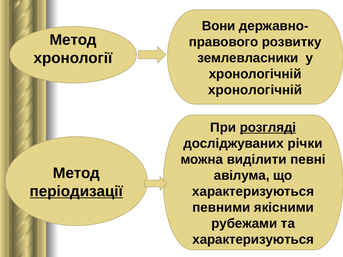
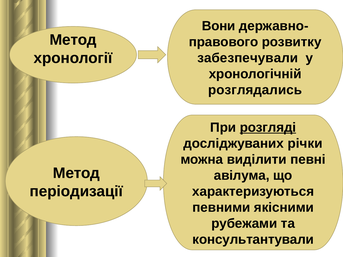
землевласники: землевласники -> забезпечували
хронологічній at (255, 90): хронологічній -> розглядались
періодизації underline: present -> none
характеризуються at (253, 240): характеризуються -> консультантували
